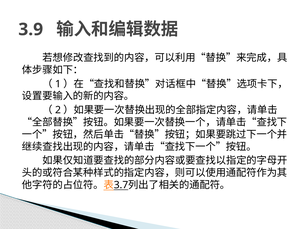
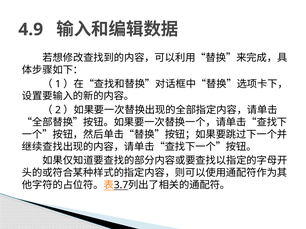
3.9: 3.9 -> 4.9
